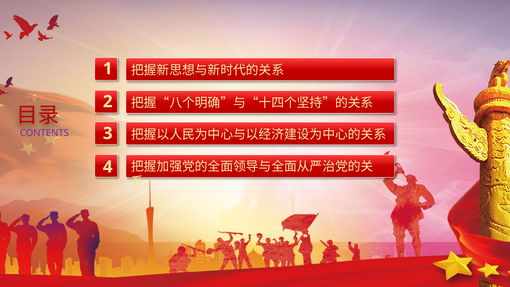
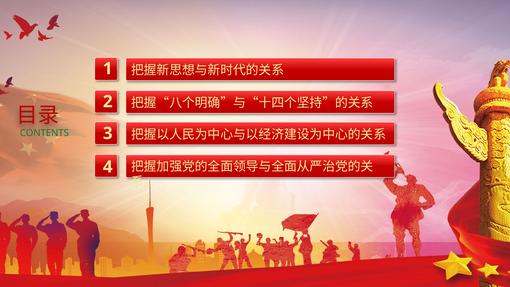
CONTENTS colour: purple -> green
